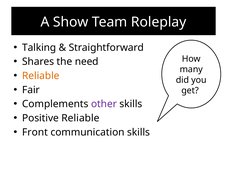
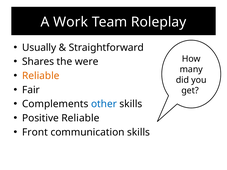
Show: Show -> Work
Talking: Talking -> Usually
need: need -> were
other colour: purple -> blue
